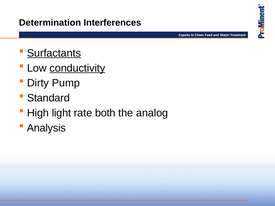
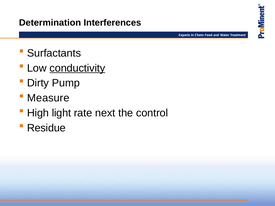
Surfactants underline: present -> none
Standard: Standard -> Measure
both: both -> next
analog: analog -> control
Analysis: Analysis -> Residue
